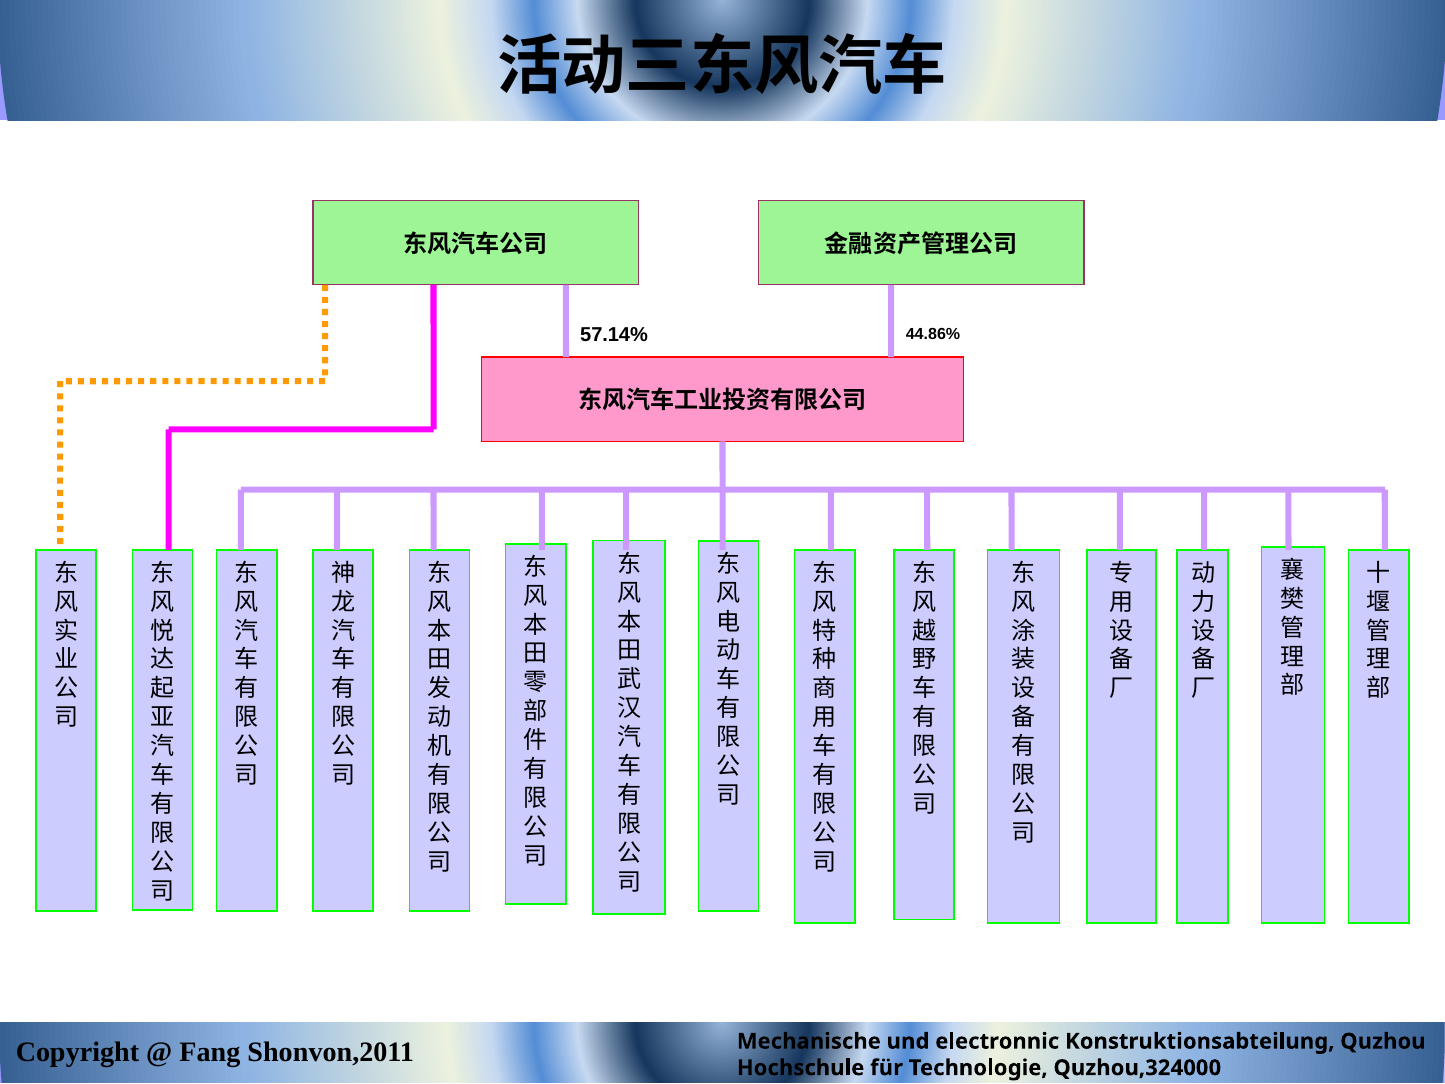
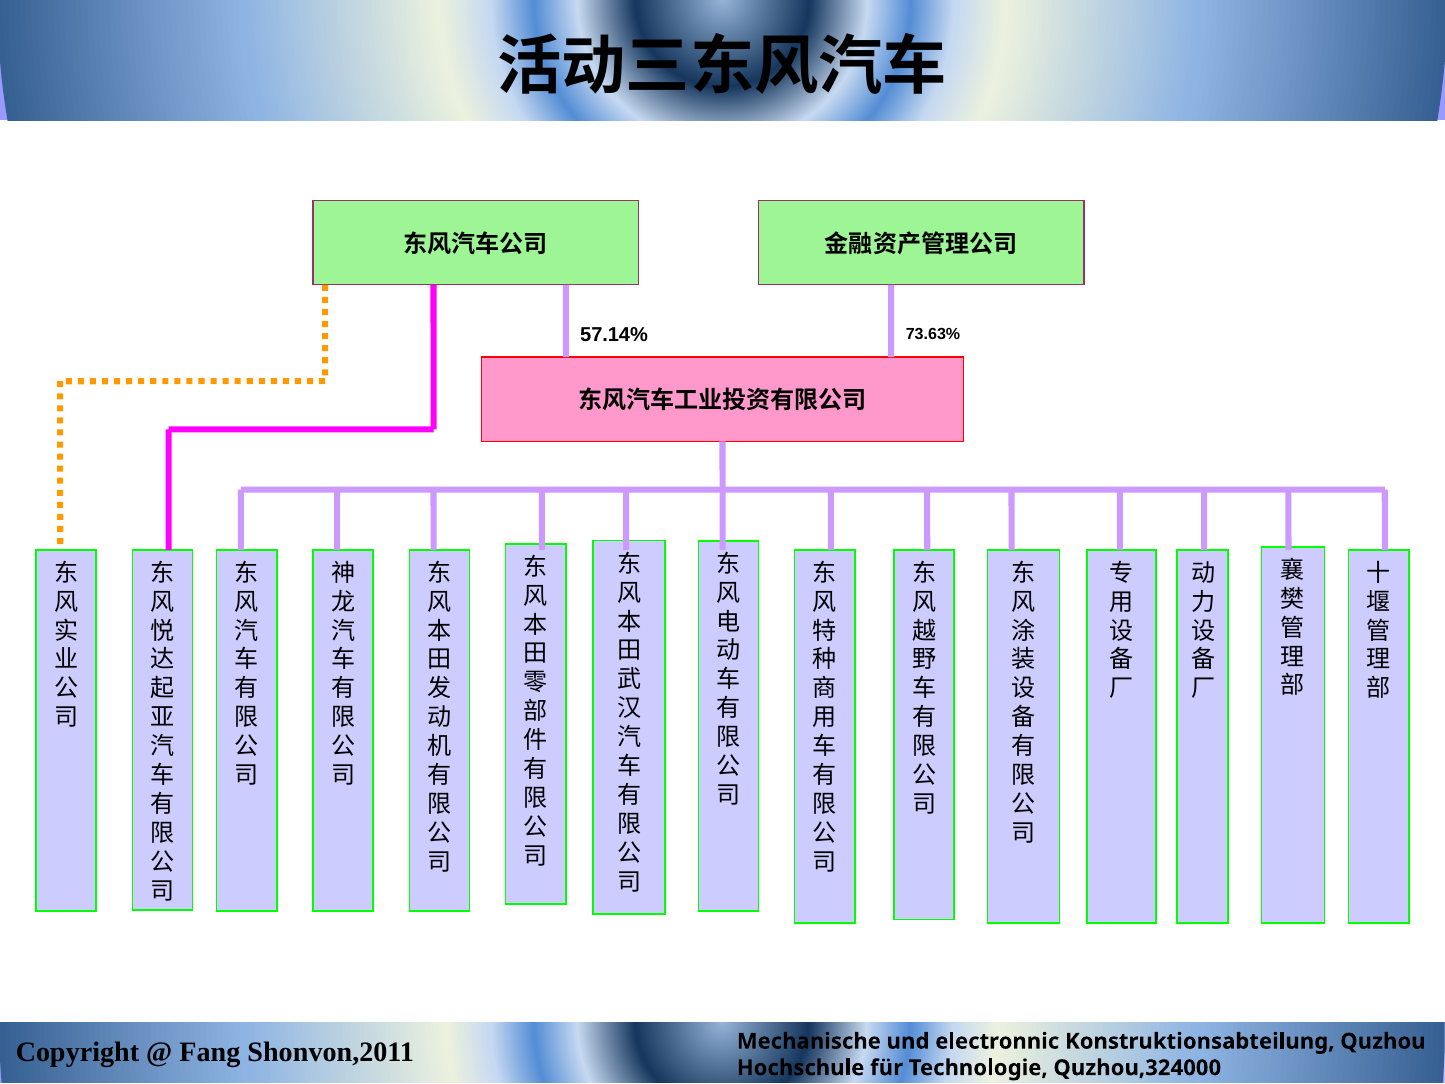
44.86%: 44.86% -> 73.63%
